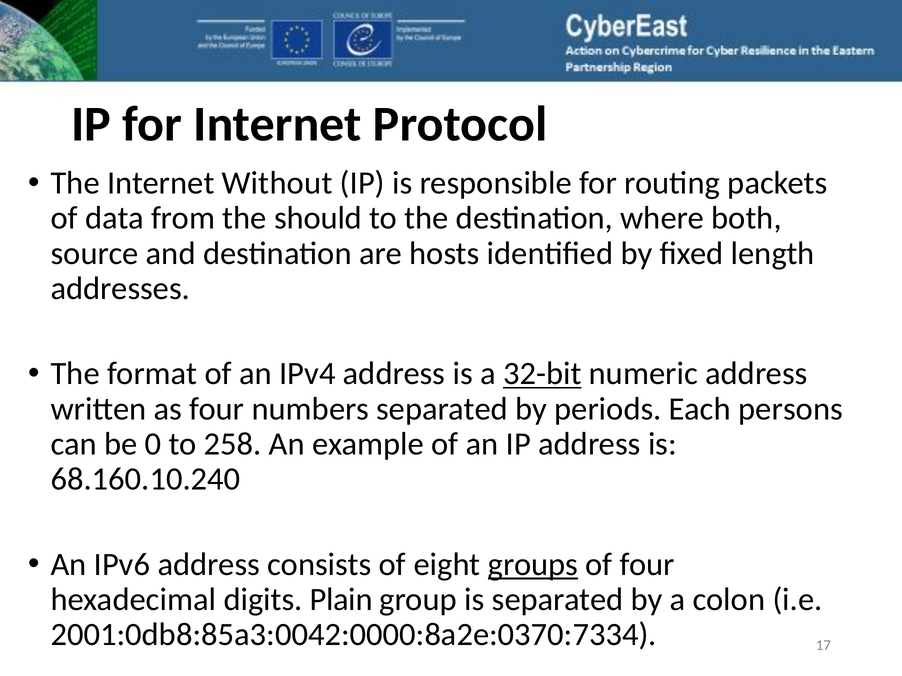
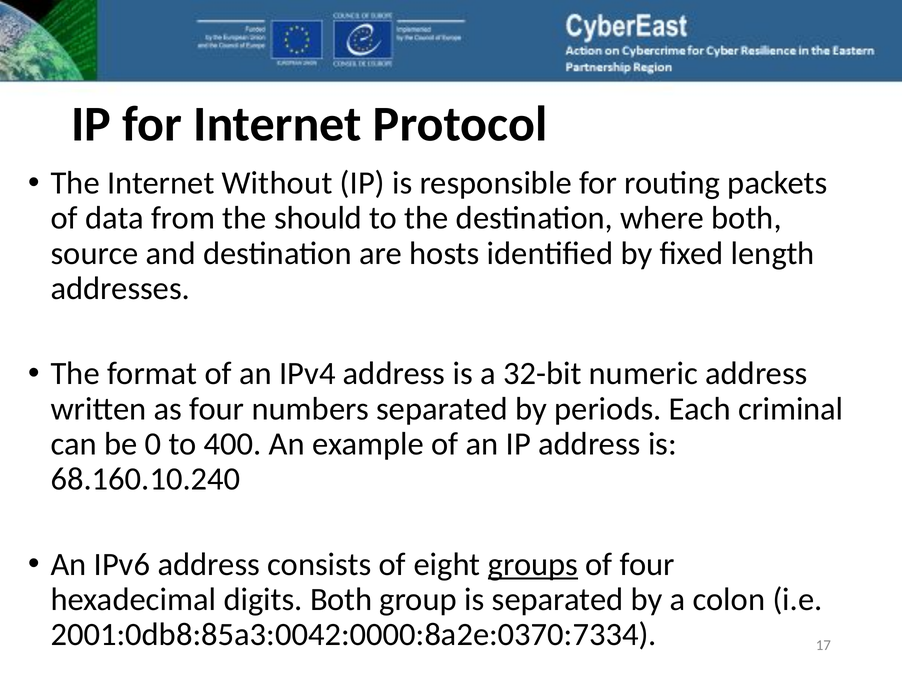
32-bit underline: present -> none
persons: persons -> criminal
258: 258 -> 400
digits Plain: Plain -> Both
